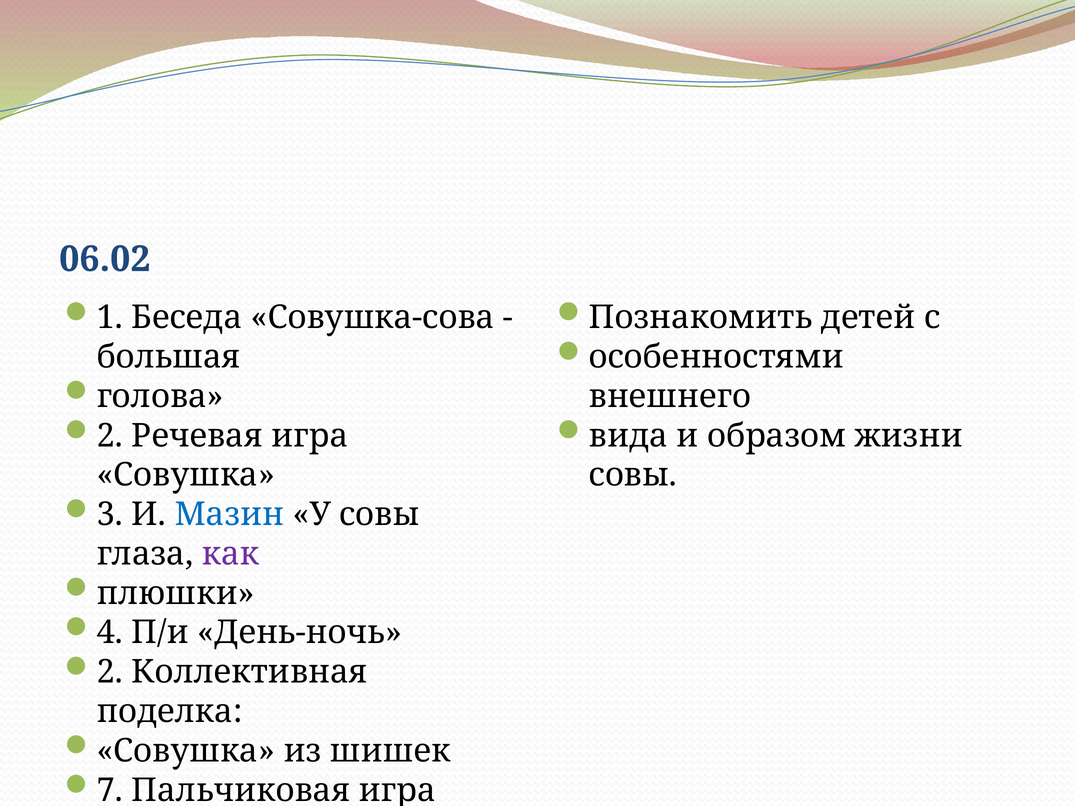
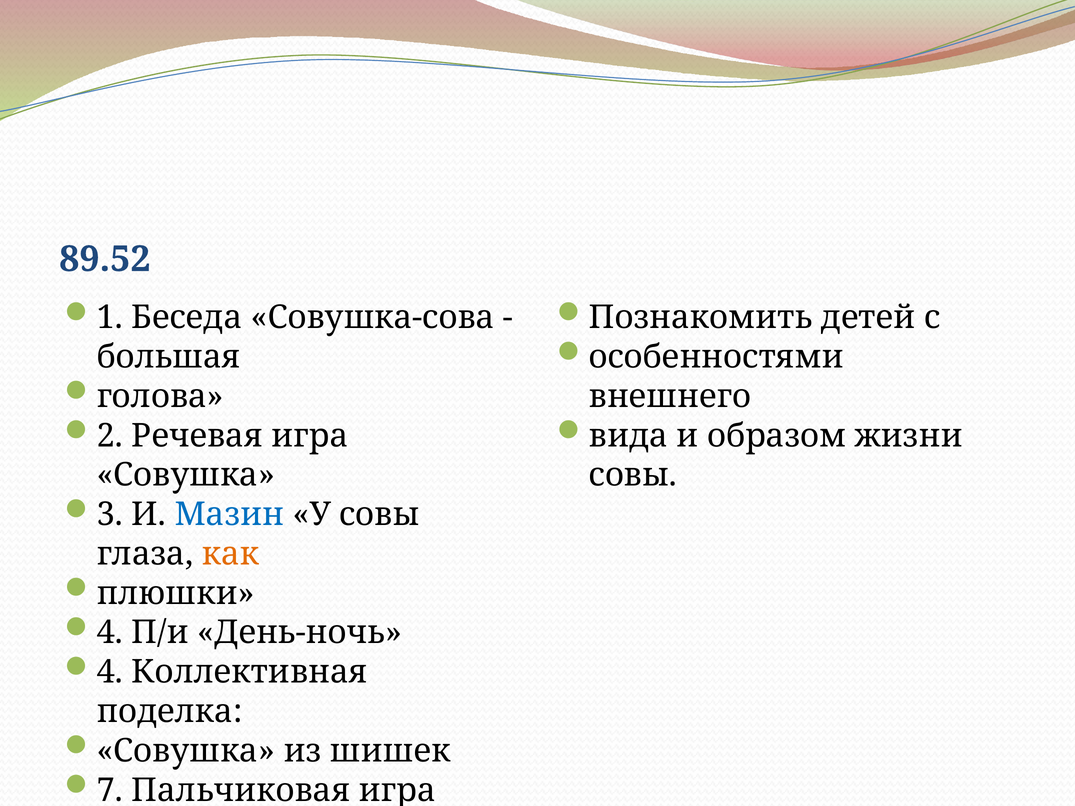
06.02: 06.02 -> 89.52
как colour: purple -> orange
2 at (110, 672): 2 -> 4
